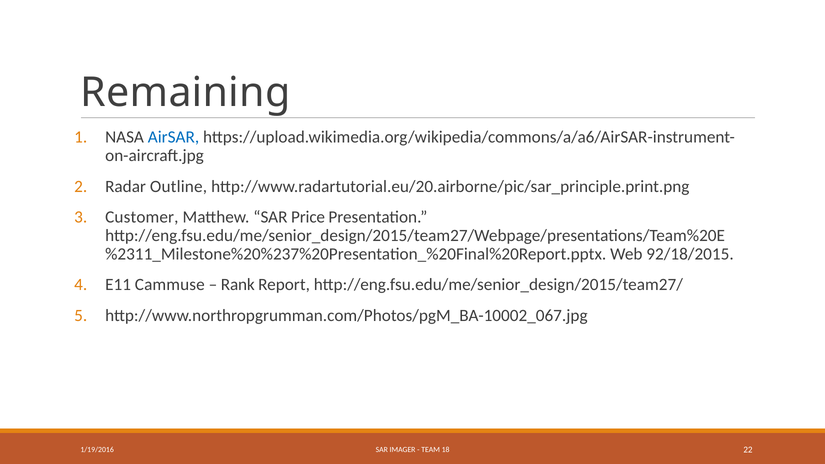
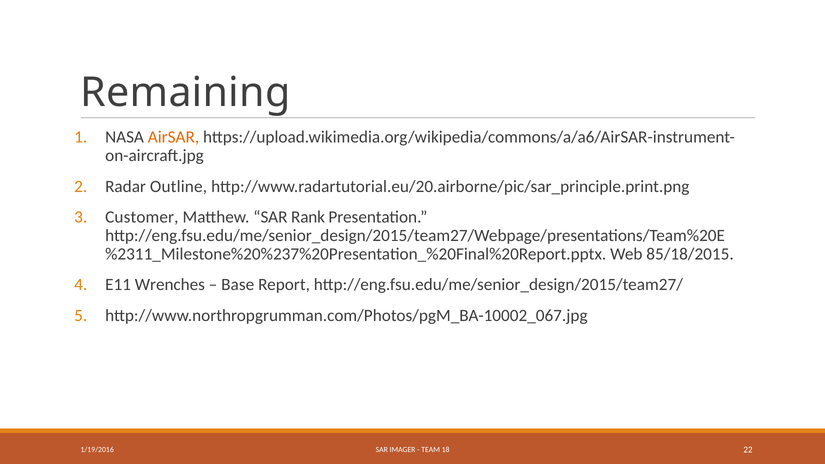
AirSAR colour: blue -> orange
Price: Price -> Rank
92/18/2015: 92/18/2015 -> 85/18/2015
Cammuse: Cammuse -> Wrenches
Rank: Rank -> Base
